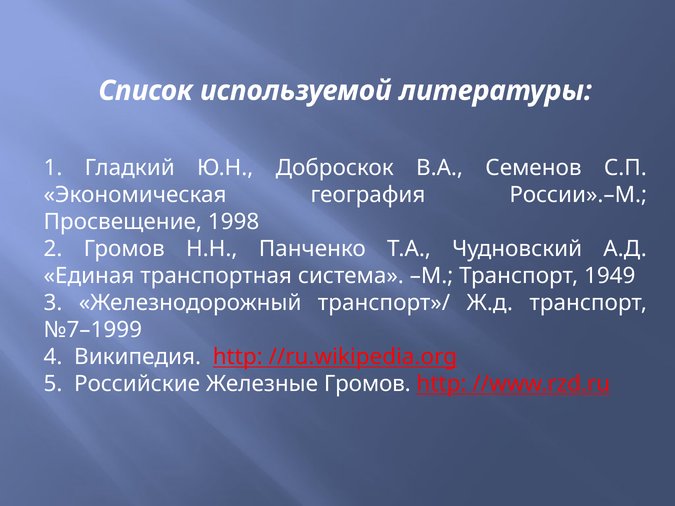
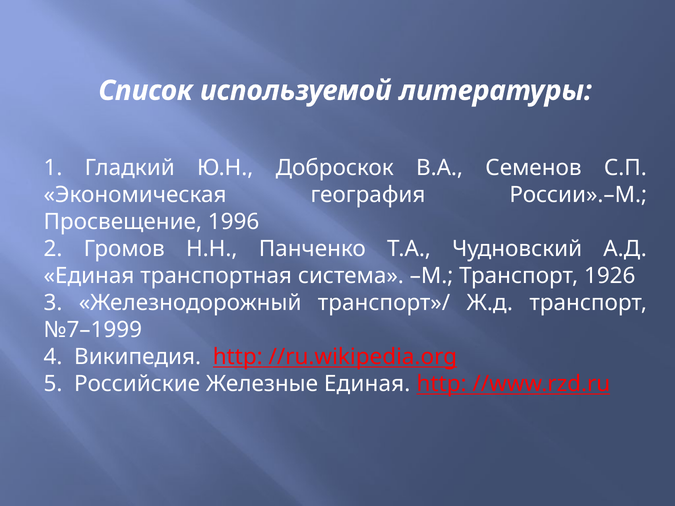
1998: 1998 -> 1996
1949: 1949 -> 1926
Железные Громов: Громов -> Единая
